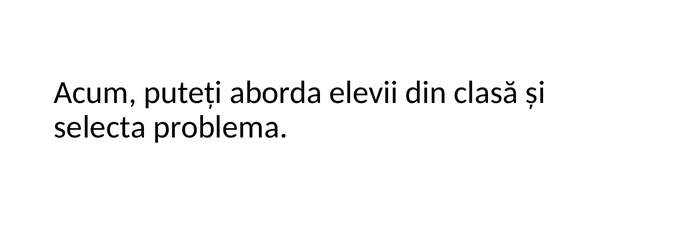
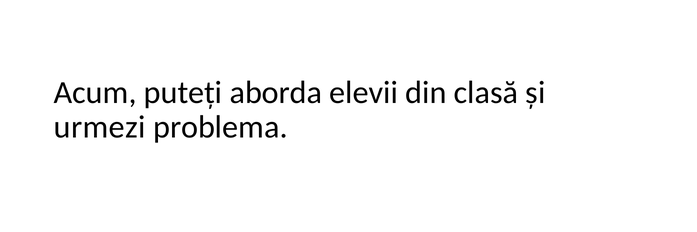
selecta: selecta -> urmezi
